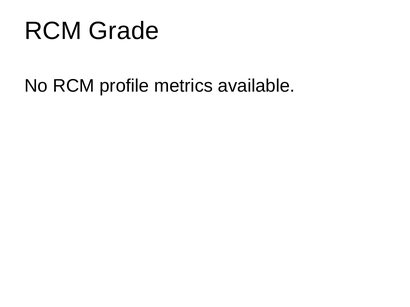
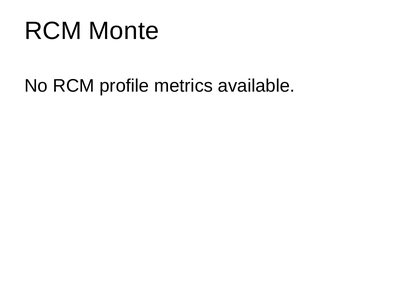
Grade: Grade -> Monte
